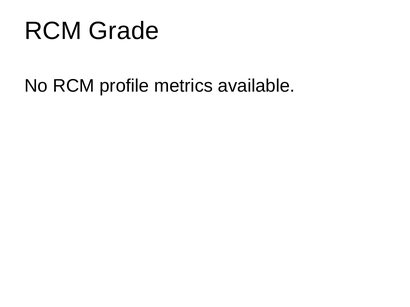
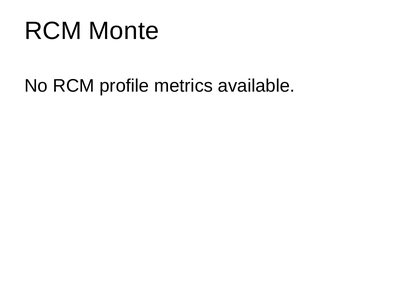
Grade: Grade -> Monte
